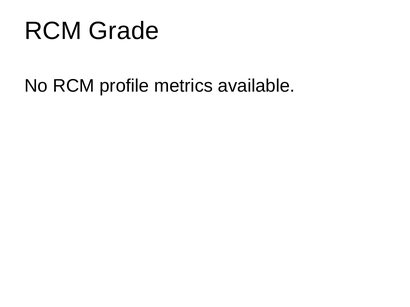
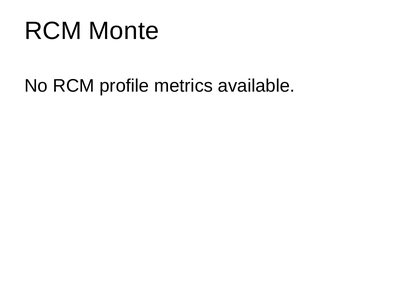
Grade: Grade -> Monte
